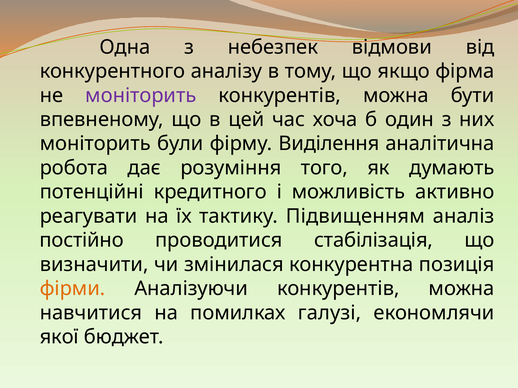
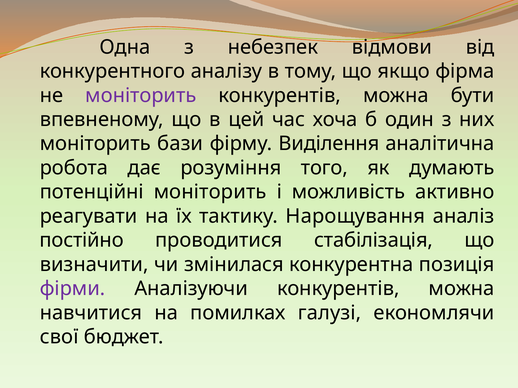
були: були -> бази
потенційні кредитного: кредитного -> моніторить
Підвищенням: Підвищенням -> Нарощування
фірми colour: orange -> purple
якої: якої -> свої
